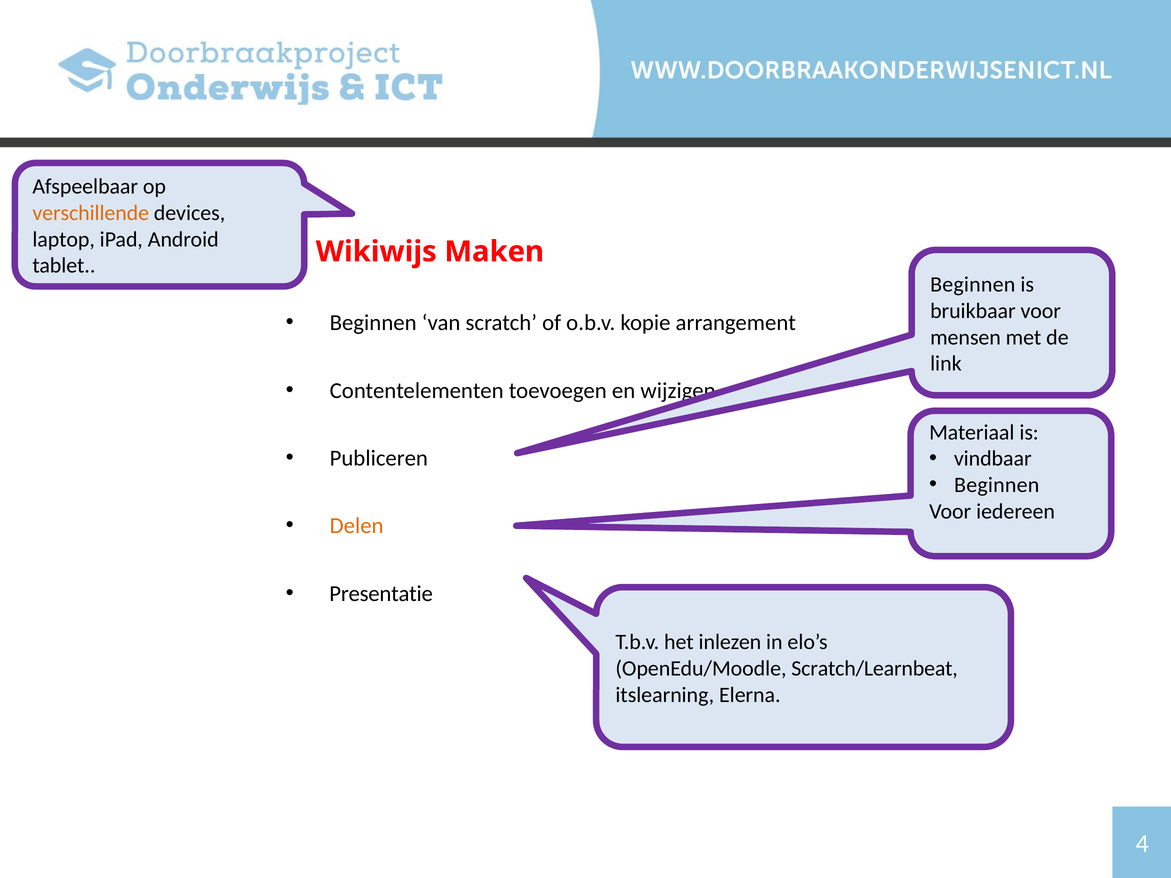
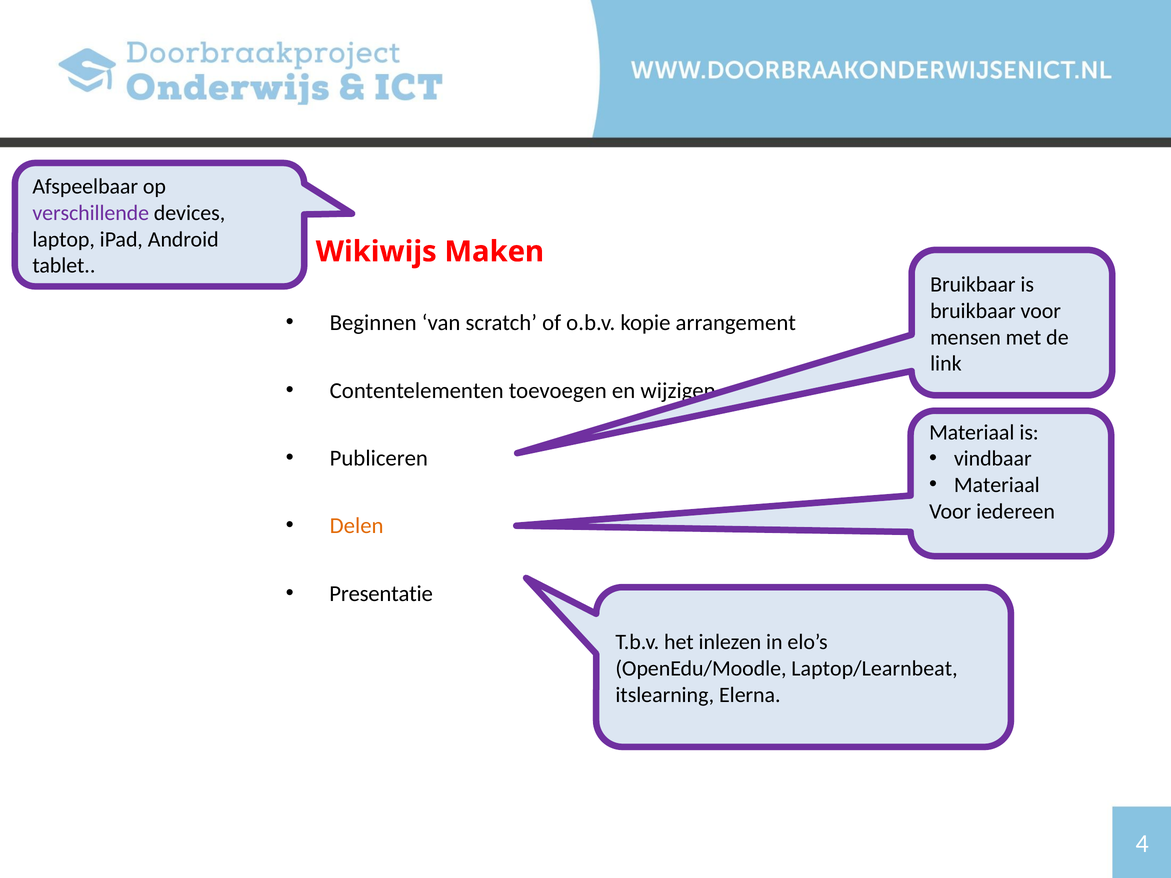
verschillende colour: orange -> purple
Beginnen at (973, 285): Beginnen -> Bruikbaar
Beginnen at (997, 485): Beginnen -> Materiaal
Scratch/Learnbeat: Scratch/Learnbeat -> Laptop/Learnbeat
